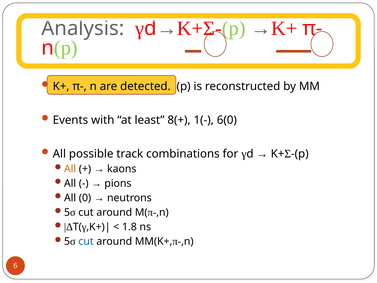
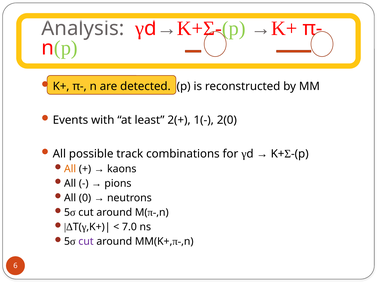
8(+: 8(+ -> 2(+
6(0: 6(0 -> 2(0
1.8: 1.8 -> 7.0
cut at (86, 241) colour: blue -> purple
